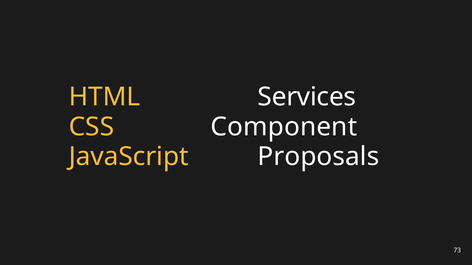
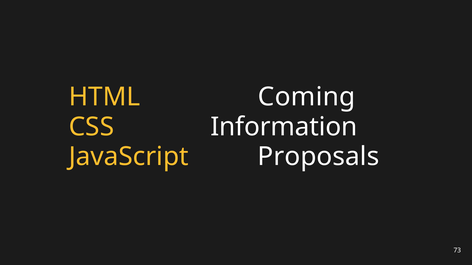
Services: Services -> Coming
Component: Component -> Information
